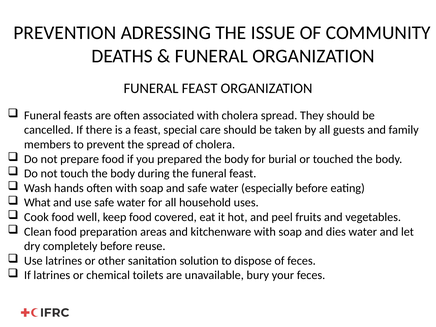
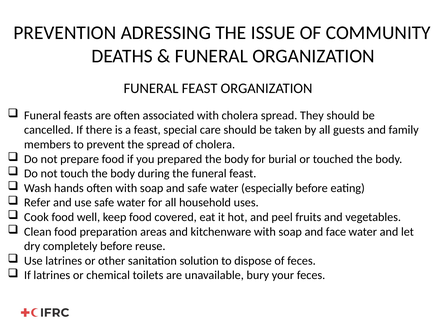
What: What -> Refer
dies: dies -> face
